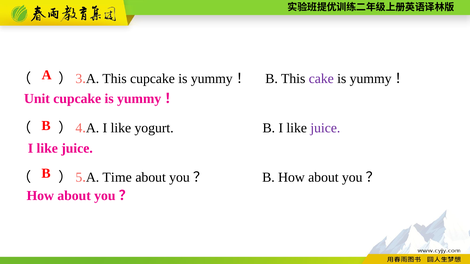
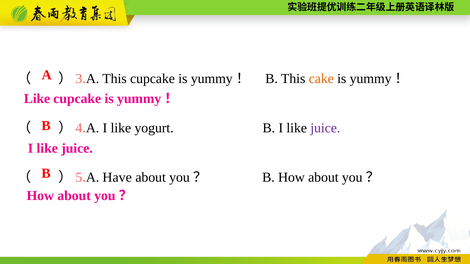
cake colour: purple -> orange
Unit at (37, 99): Unit -> Like
Time: Time -> Have
